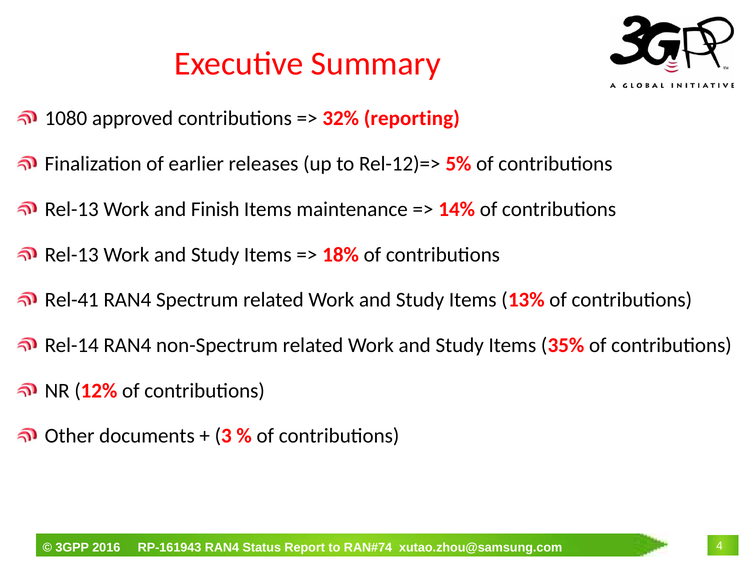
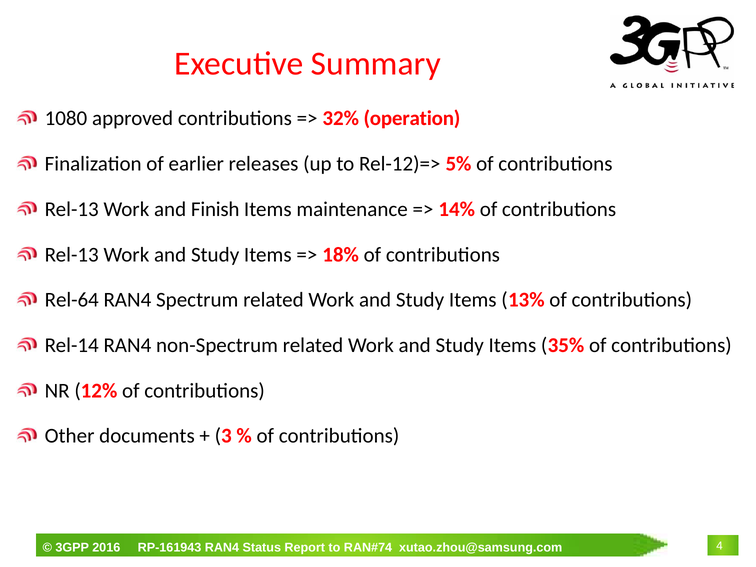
reporting: reporting -> operation
Rel-41: Rel-41 -> Rel-64
